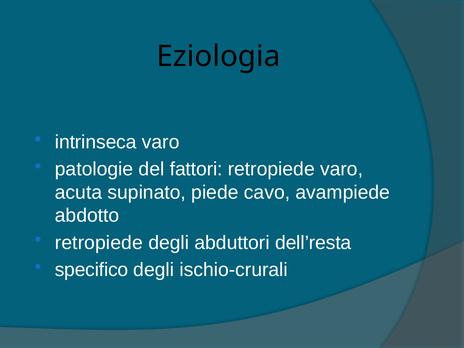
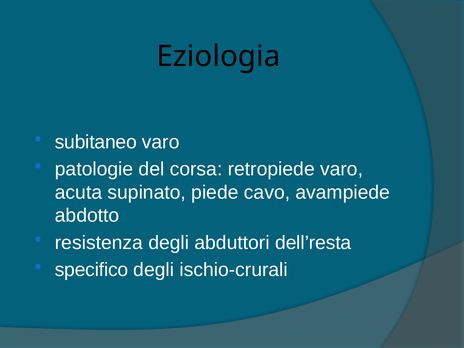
intrinseca: intrinseca -> subitaneo
fattori: fattori -> corsa
retropiede at (99, 243): retropiede -> resistenza
